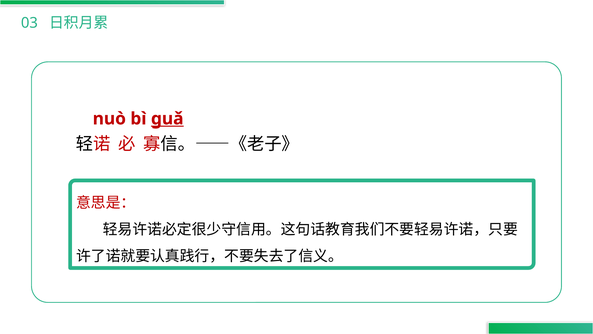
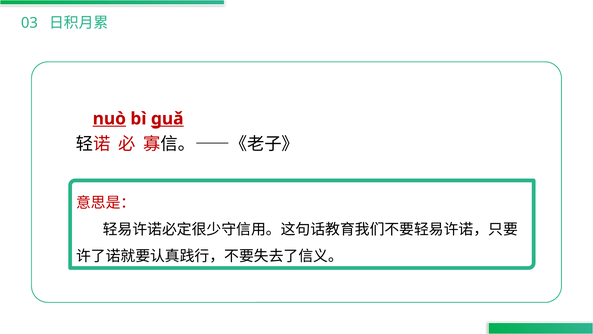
nuò underline: none -> present
